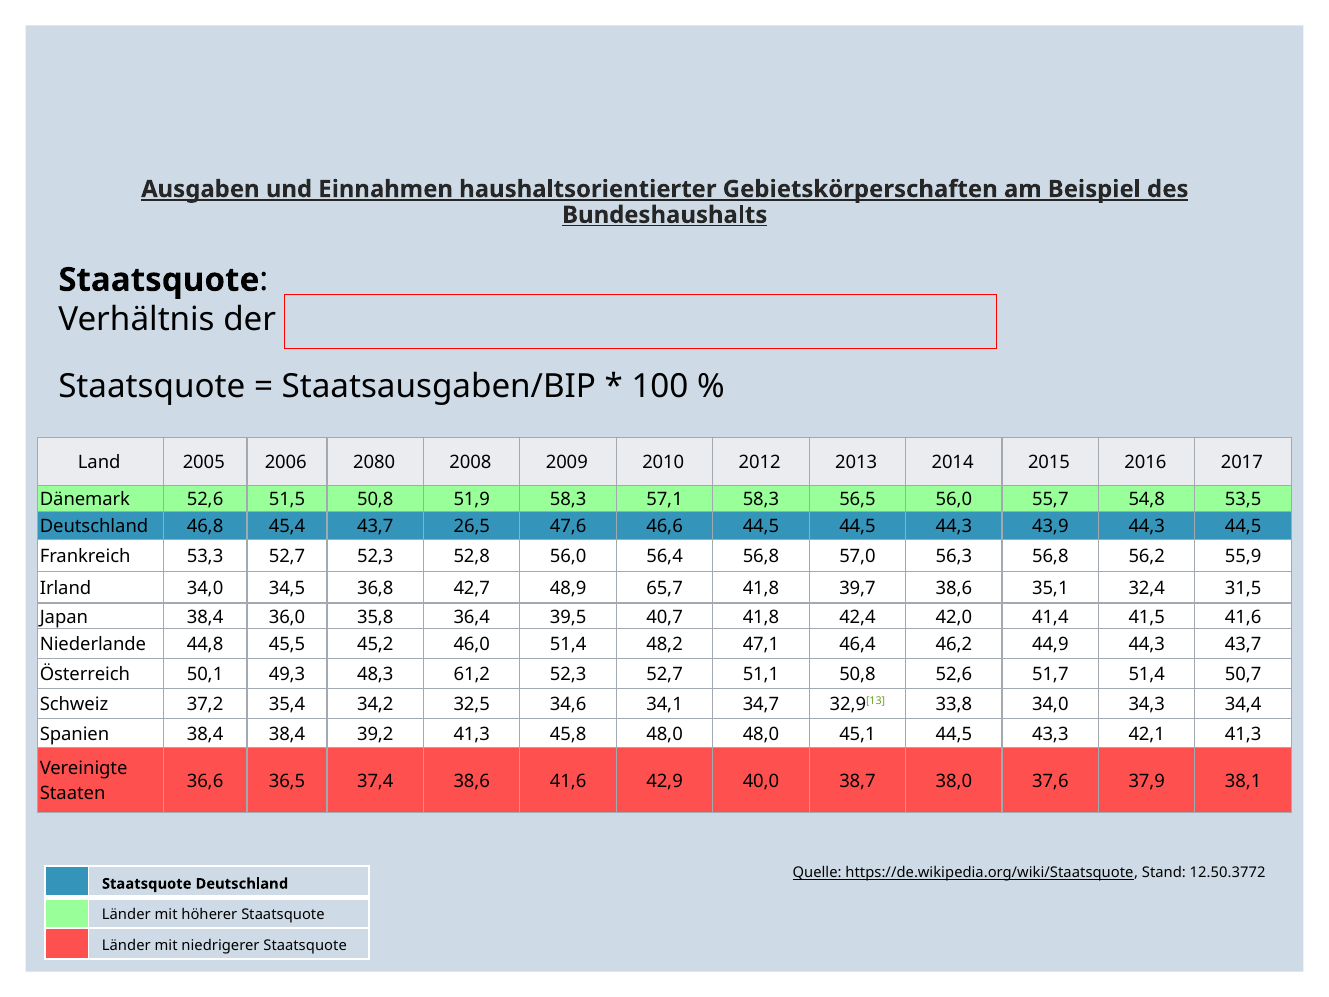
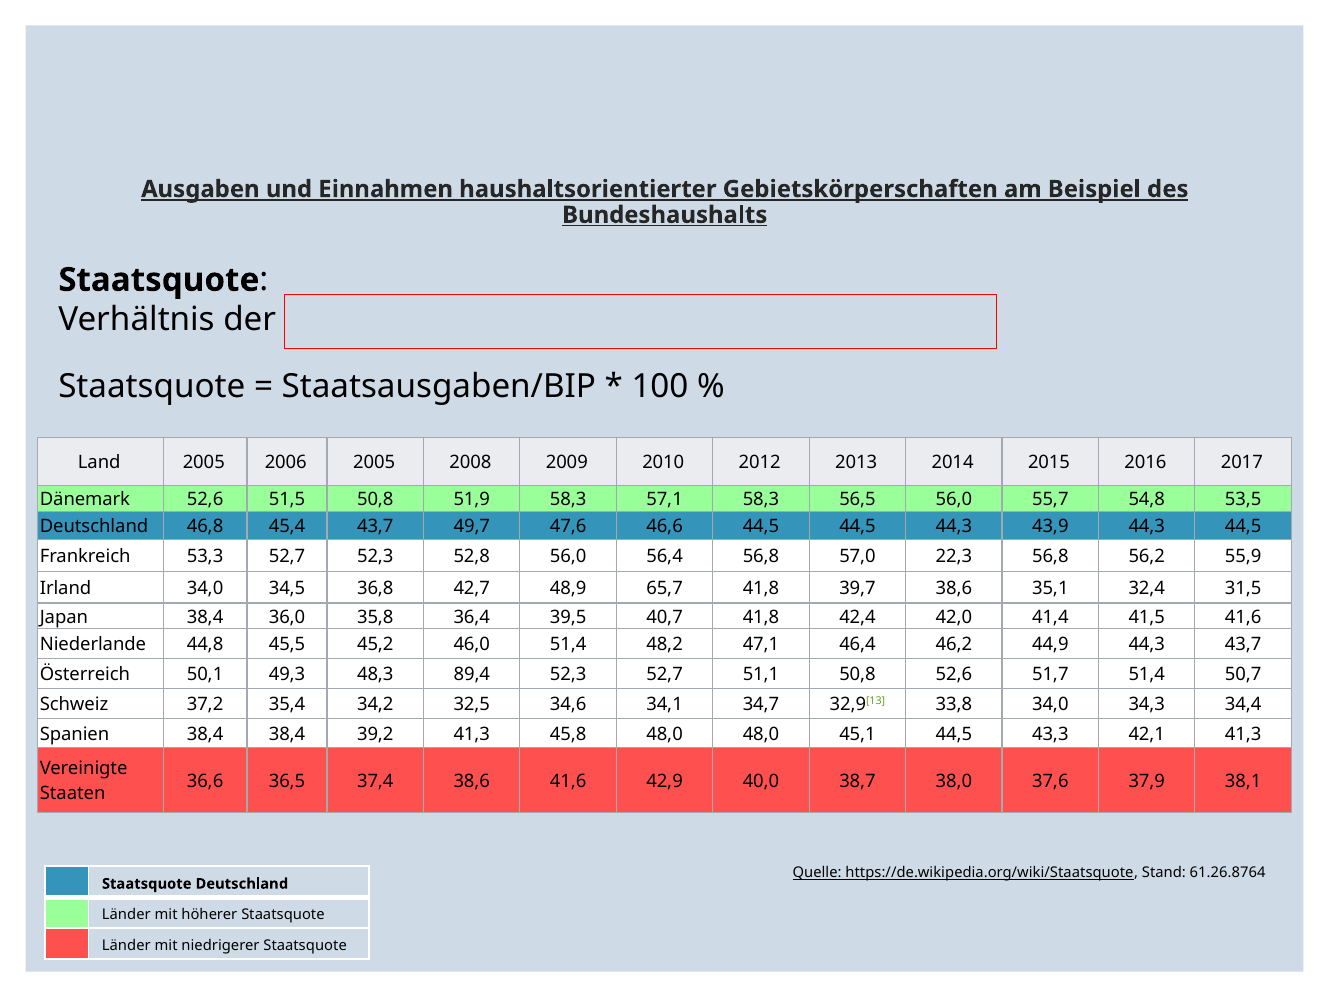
2006 2080: 2080 -> 2005
26,5: 26,5 -> 49,7
56,3: 56,3 -> 22,3
61,2: 61,2 -> 89,4
12.50.3772: 12.50.3772 -> 61.26.8764
